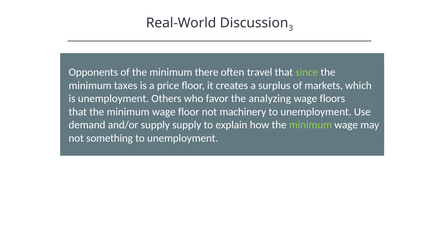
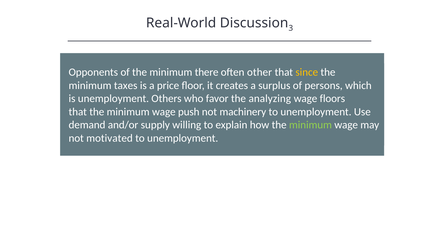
travel: travel -> other
since colour: light green -> yellow
markets: markets -> persons
wage floor: floor -> push
supply supply: supply -> willing
something: something -> motivated
